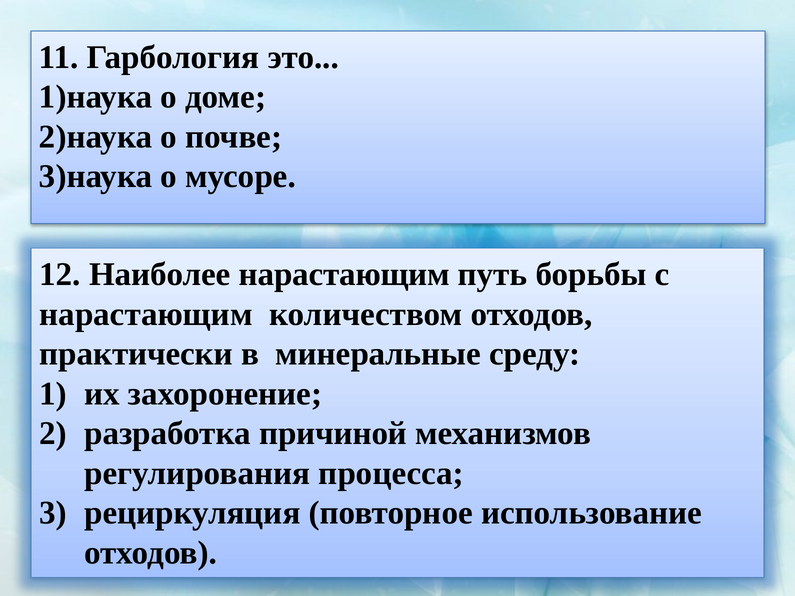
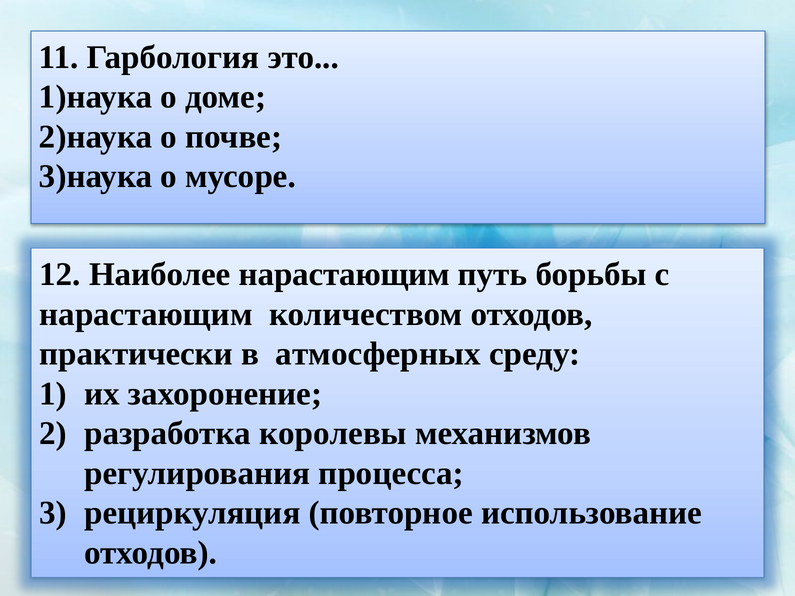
минеральные: минеральные -> атмосферных
причиной: причиной -> королевы
